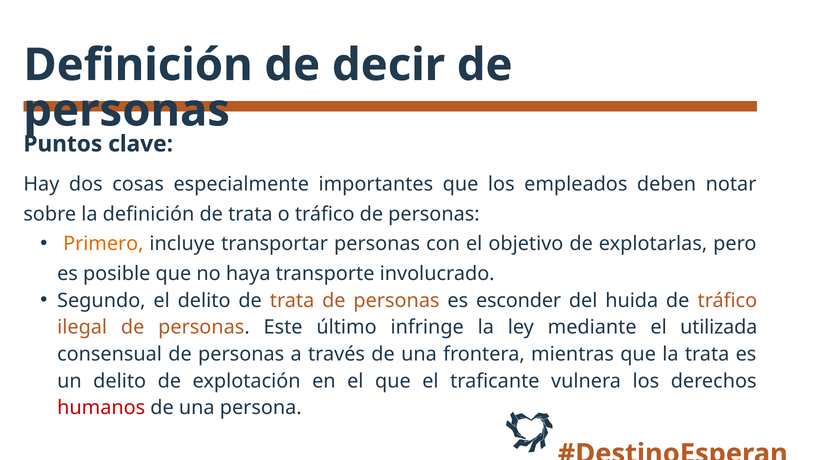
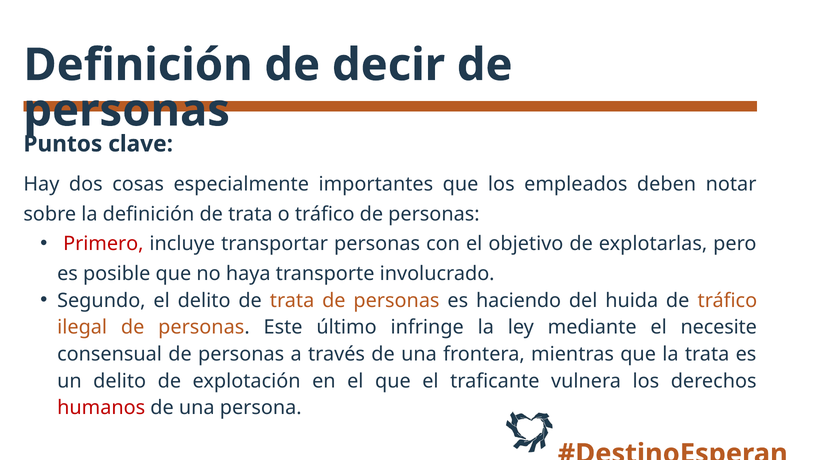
Primero colour: orange -> red
esconder: esconder -> haciendo
utilizada: utilizada -> necesite
